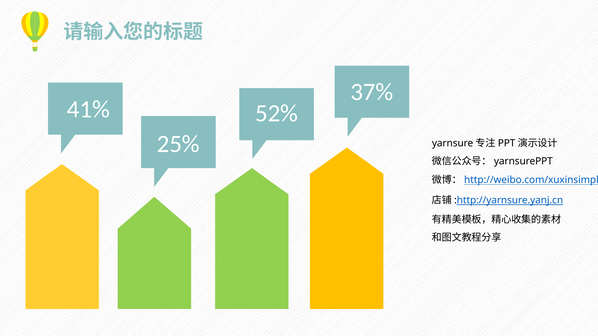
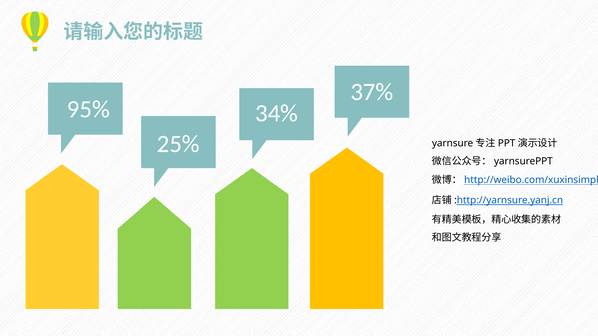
41%: 41% -> 95%
52%: 52% -> 34%
